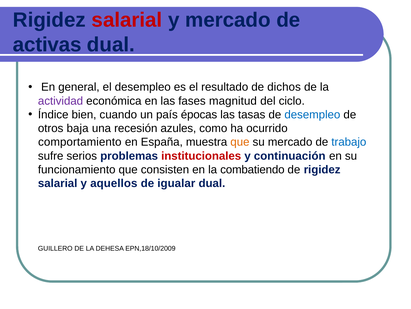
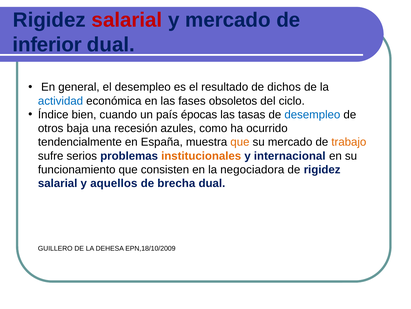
activas: activas -> inferior
actividad colour: purple -> blue
magnitud: magnitud -> obsoletos
comportamiento: comportamiento -> tendencialmente
trabajo colour: blue -> orange
institucionales colour: red -> orange
continuación: continuación -> internacional
combatiendo: combatiendo -> negociadora
igualar: igualar -> brecha
